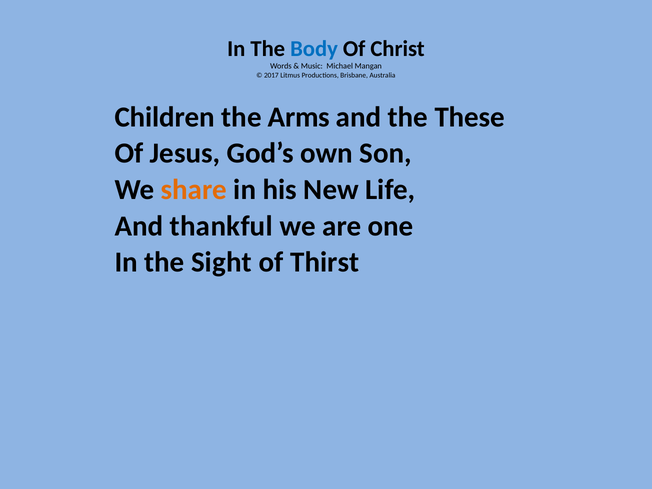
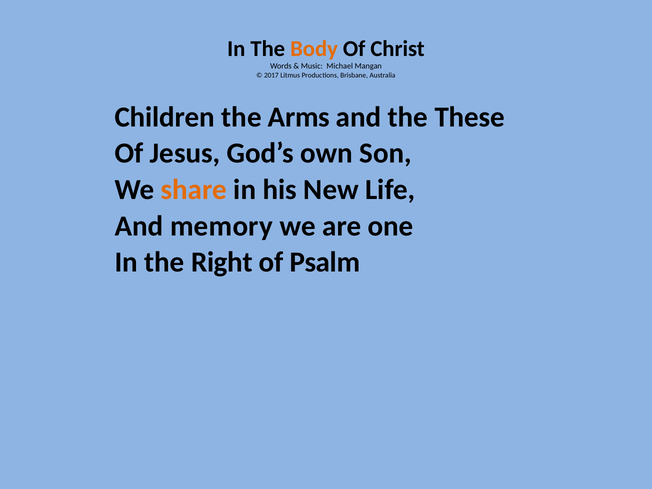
Body colour: blue -> orange
thankful: thankful -> memory
Sight: Sight -> Right
Thirst: Thirst -> Psalm
